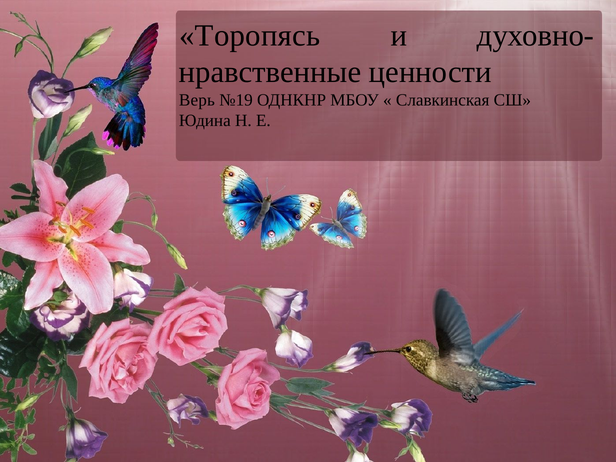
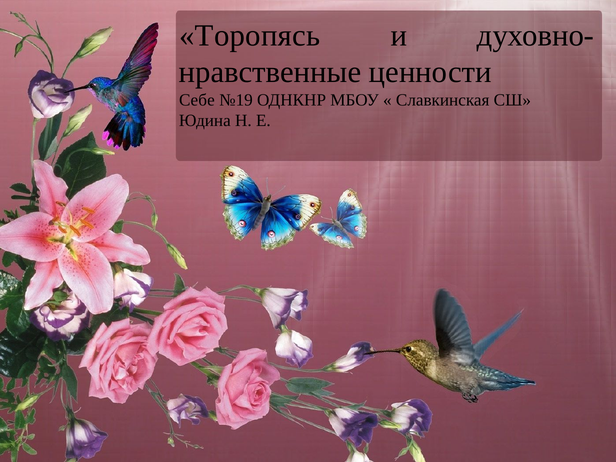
Верь: Верь -> Себе
